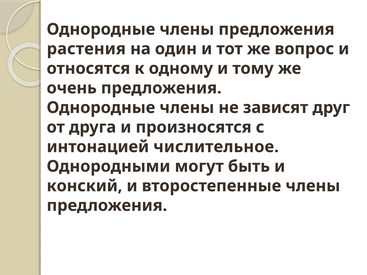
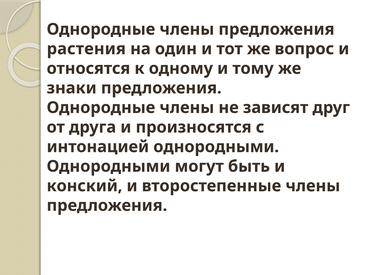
очень: очень -> знаки
интонацией числительное: числительное -> однородными
